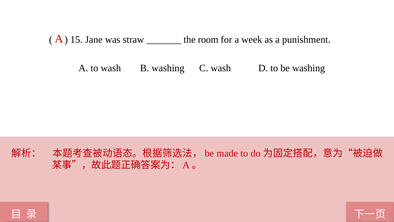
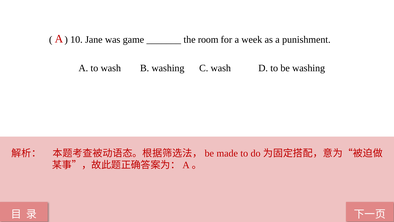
15: 15 -> 10
straw: straw -> game
